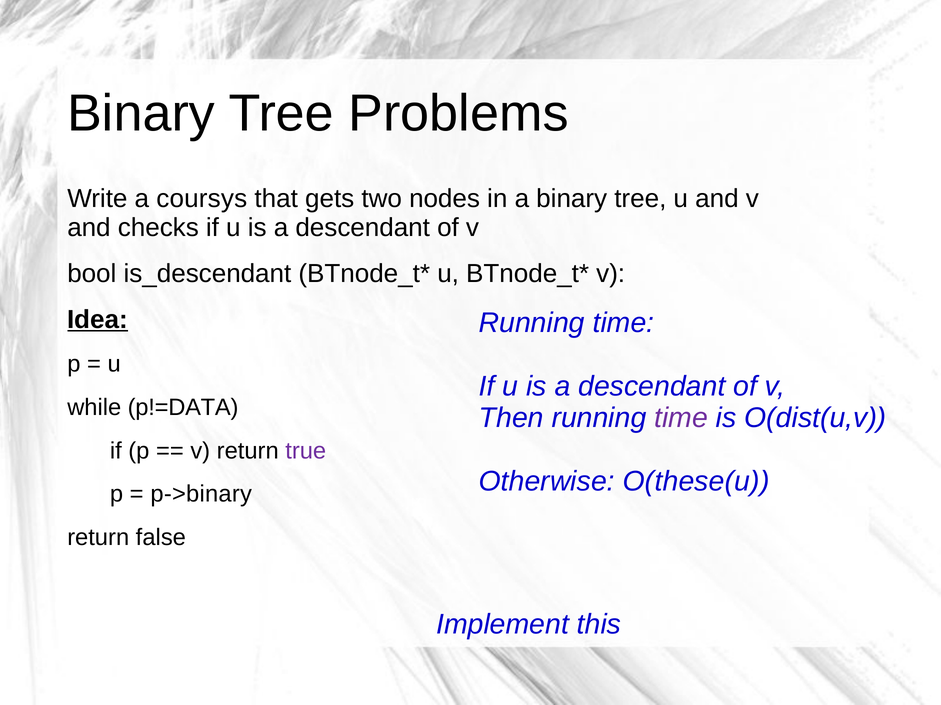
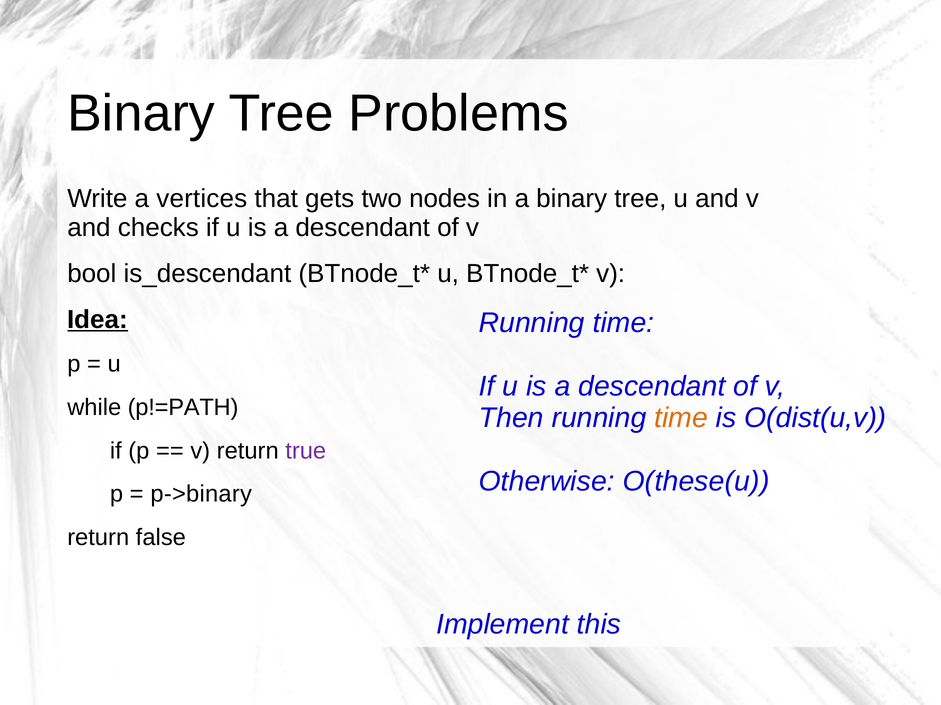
coursys: coursys -> vertices
p!=DATA: p!=DATA -> p!=PATH
time at (681, 418) colour: purple -> orange
